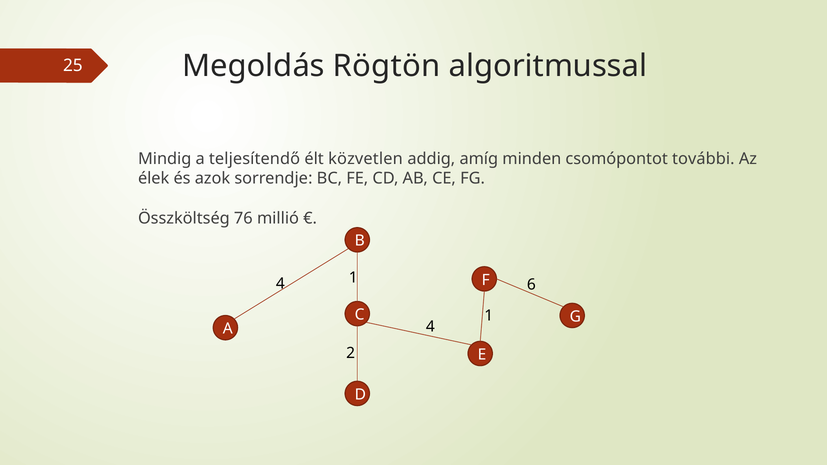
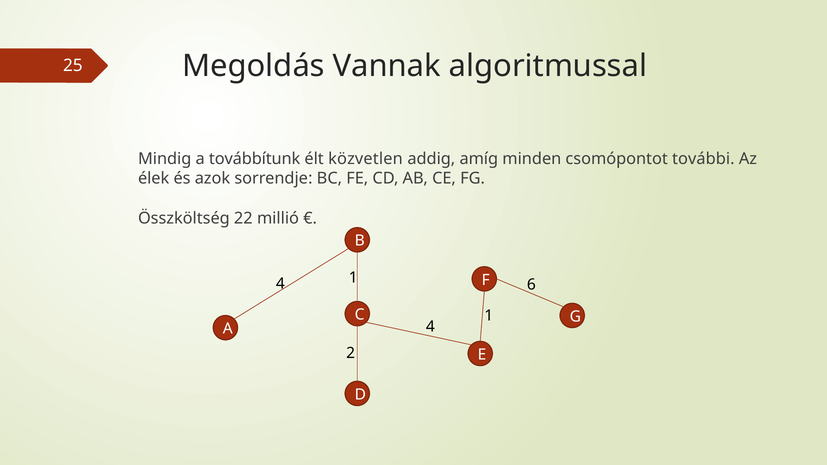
Rögtön: Rögtön -> Vannak
teljesítendő: teljesítendő -> továbbítunk
76: 76 -> 22
